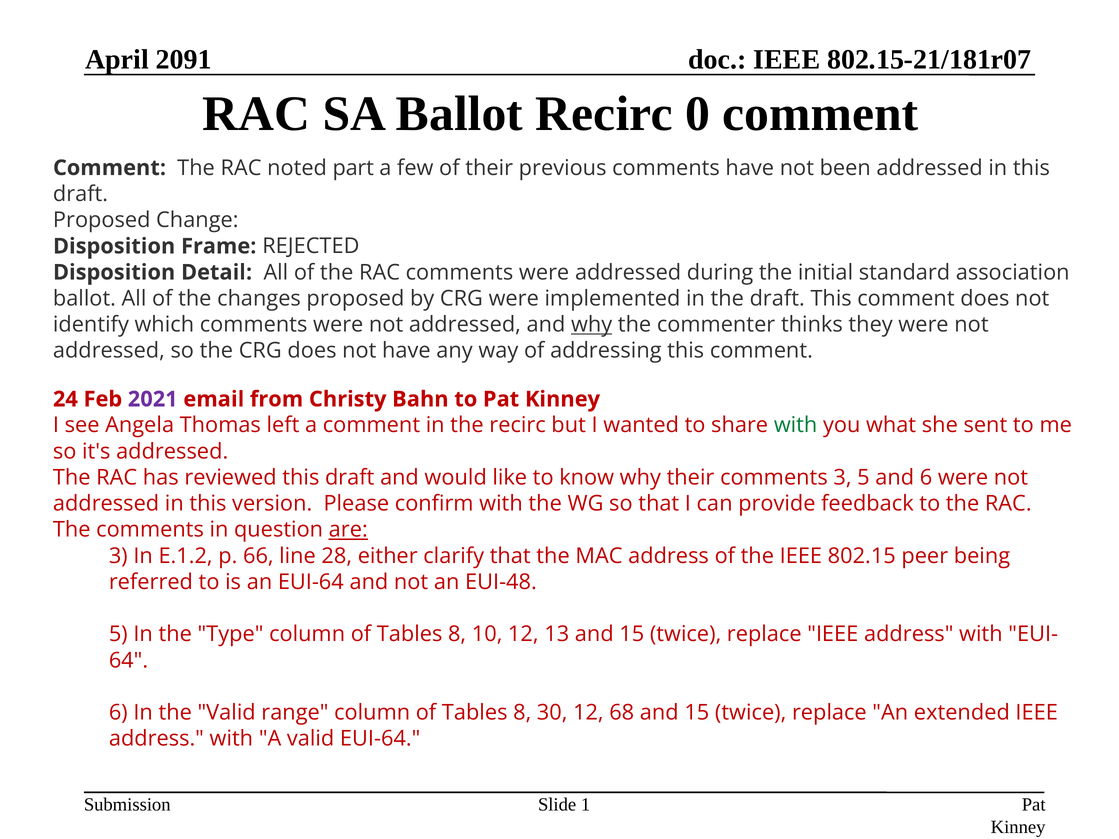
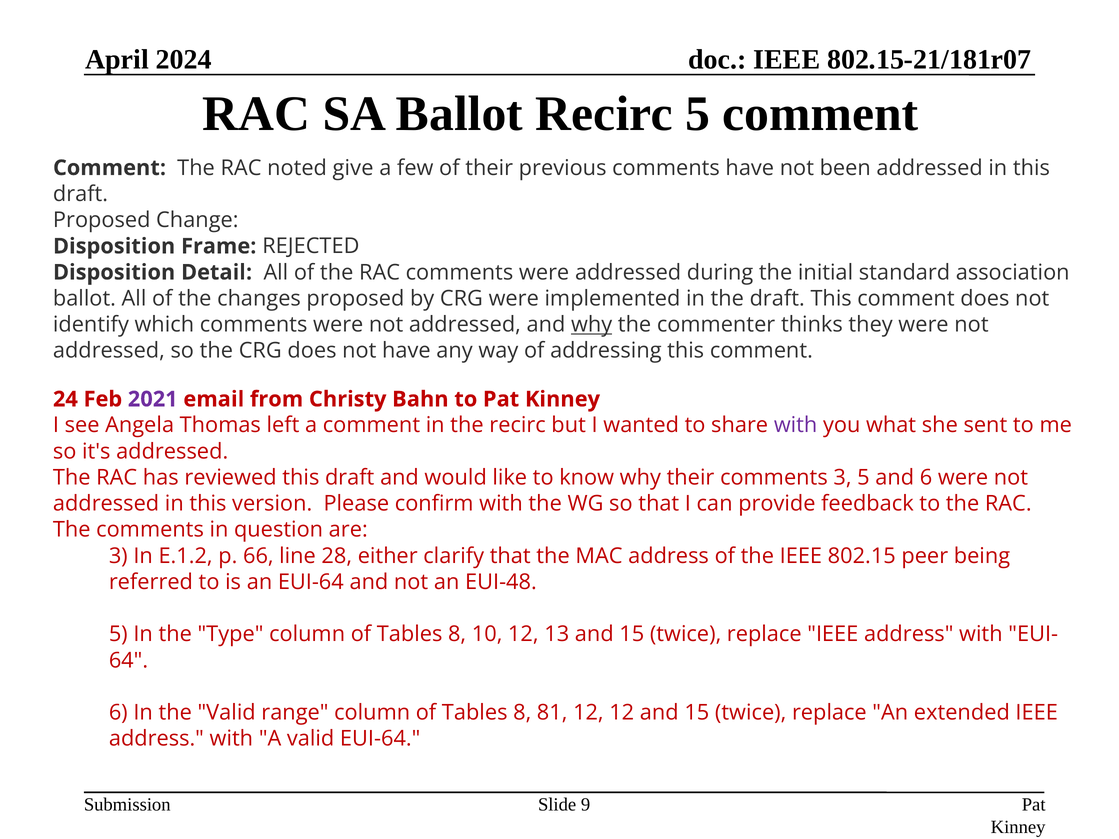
2091: 2091 -> 2024
Recirc 0: 0 -> 5
part: part -> give
with at (796, 425) colour: green -> purple
are underline: present -> none
30: 30 -> 81
12 68: 68 -> 12
1: 1 -> 9
